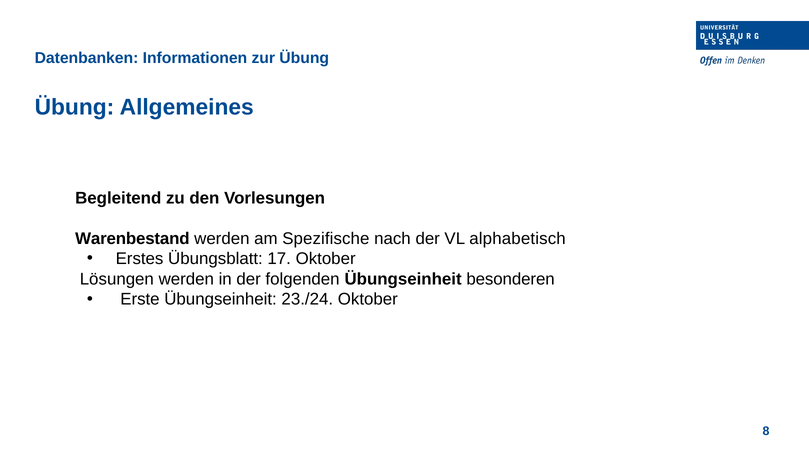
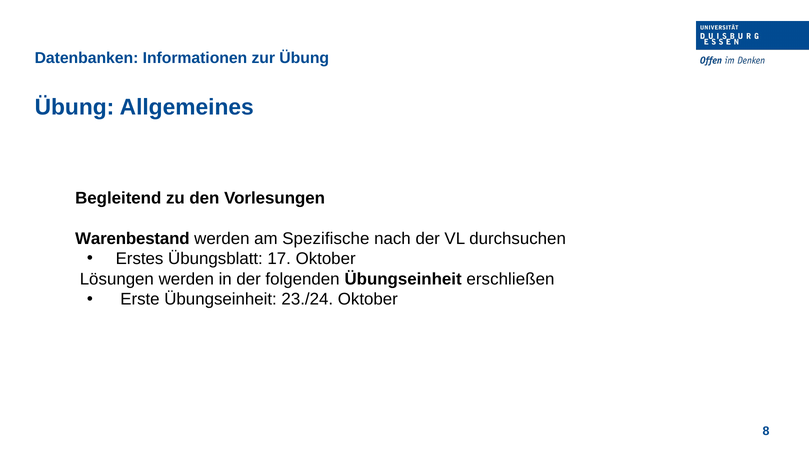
alphabetisch: alphabetisch -> durchsuchen
besonderen: besonderen -> erschließen
